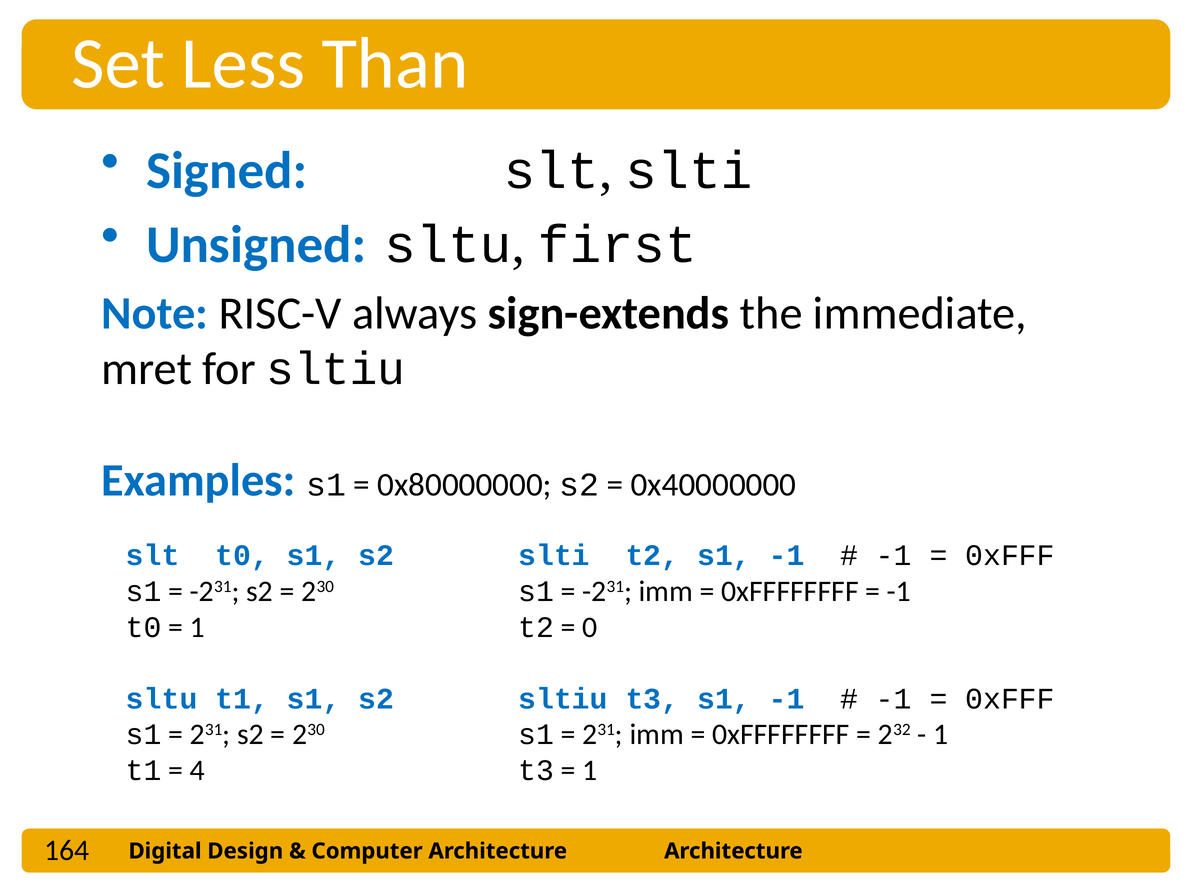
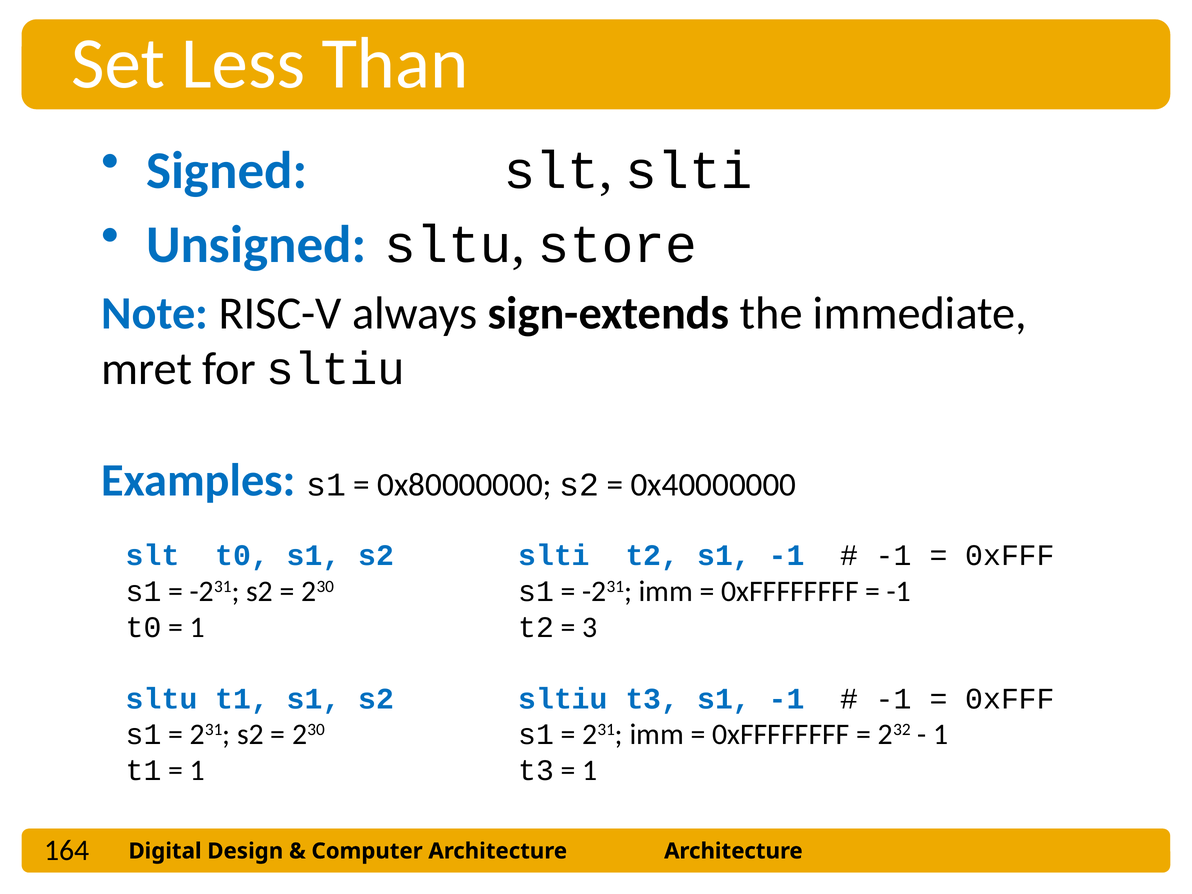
first: first -> store
0: 0 -> 3
4 at (197, 770): 4 -> 1
